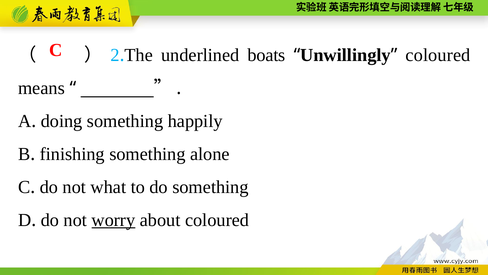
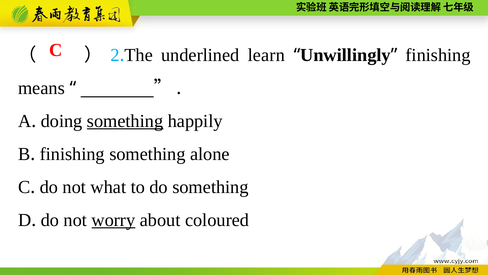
boats: boats -> learn
coloured at (438, 55): coloured -> finishing
something at (125, 121) underline: none -> present
